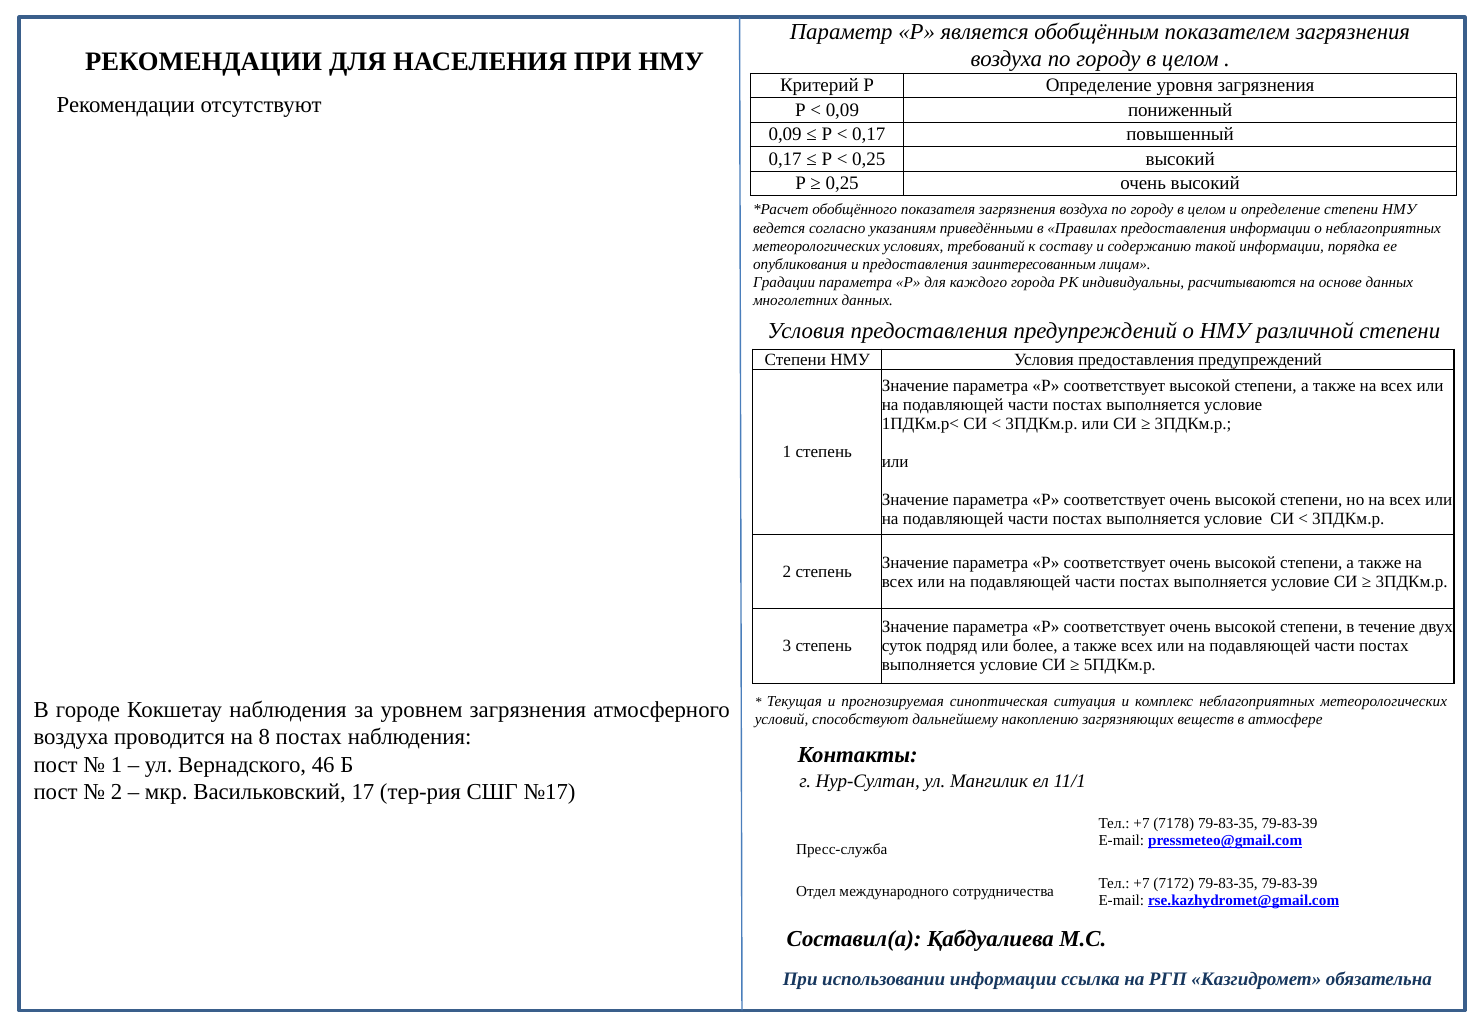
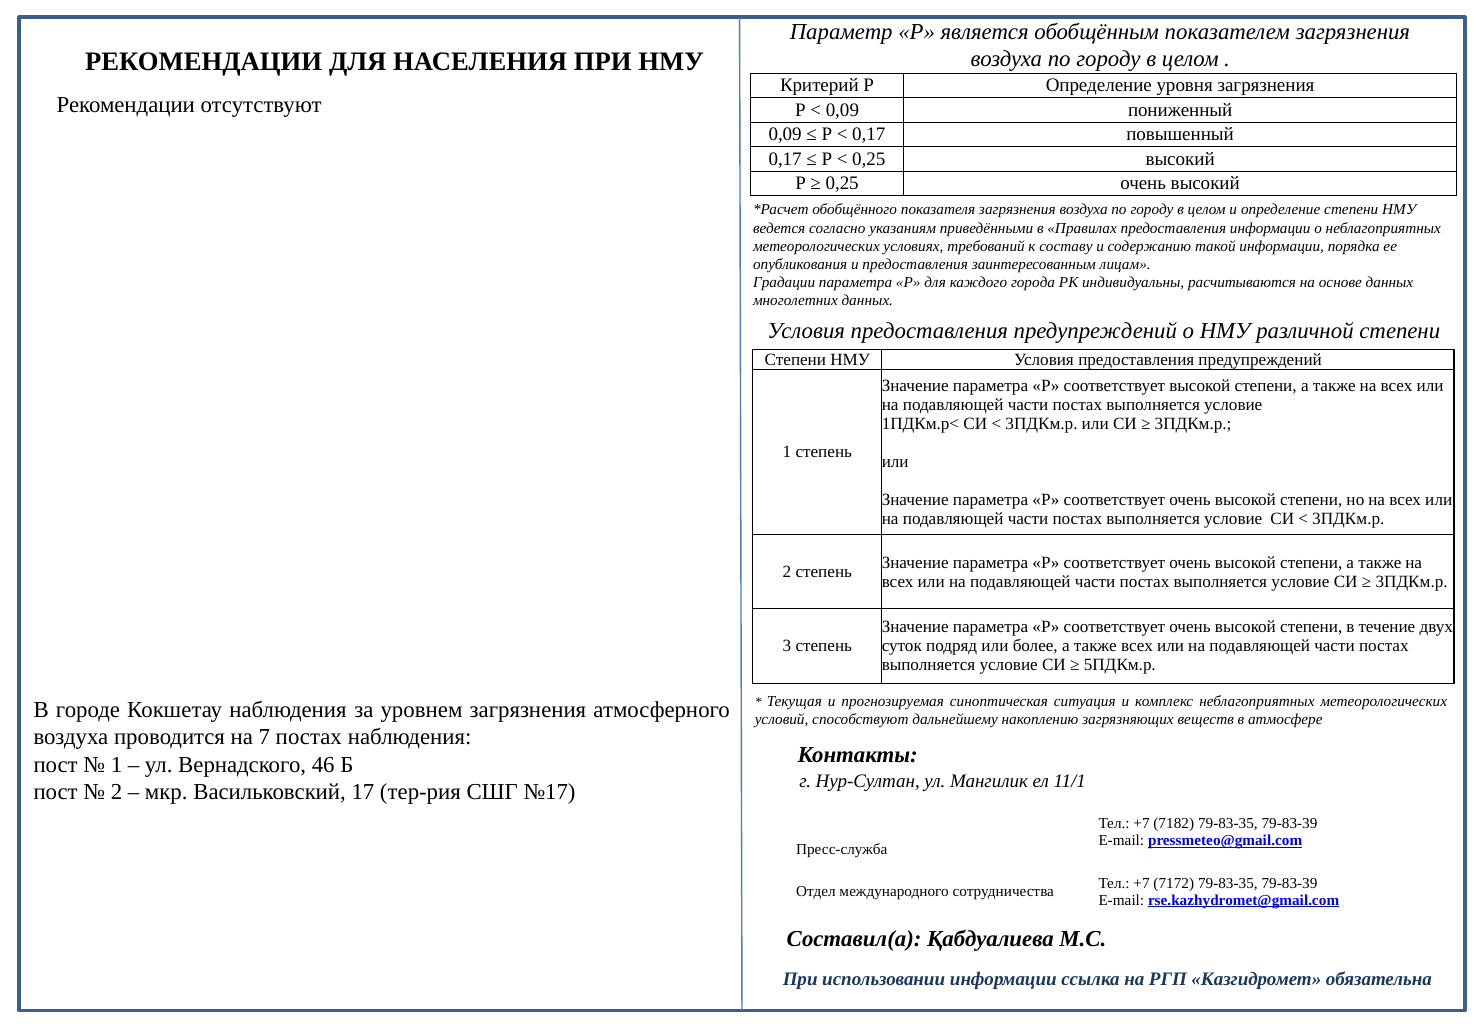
8: 8 -> 7
7178: 7178 -> 7182
